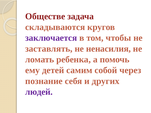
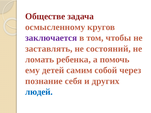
складываются: складываются -> осмысленному
ненасилия: ненасилия -> состояний
людей colour: purple -> blue
